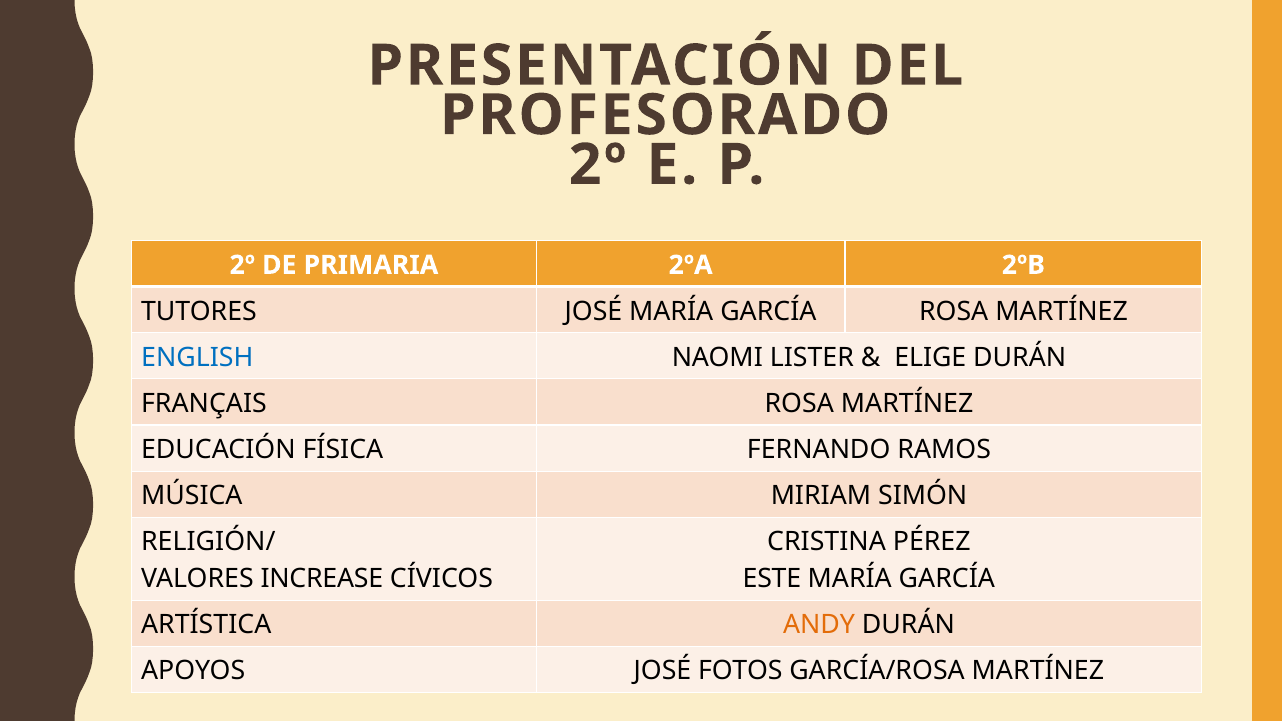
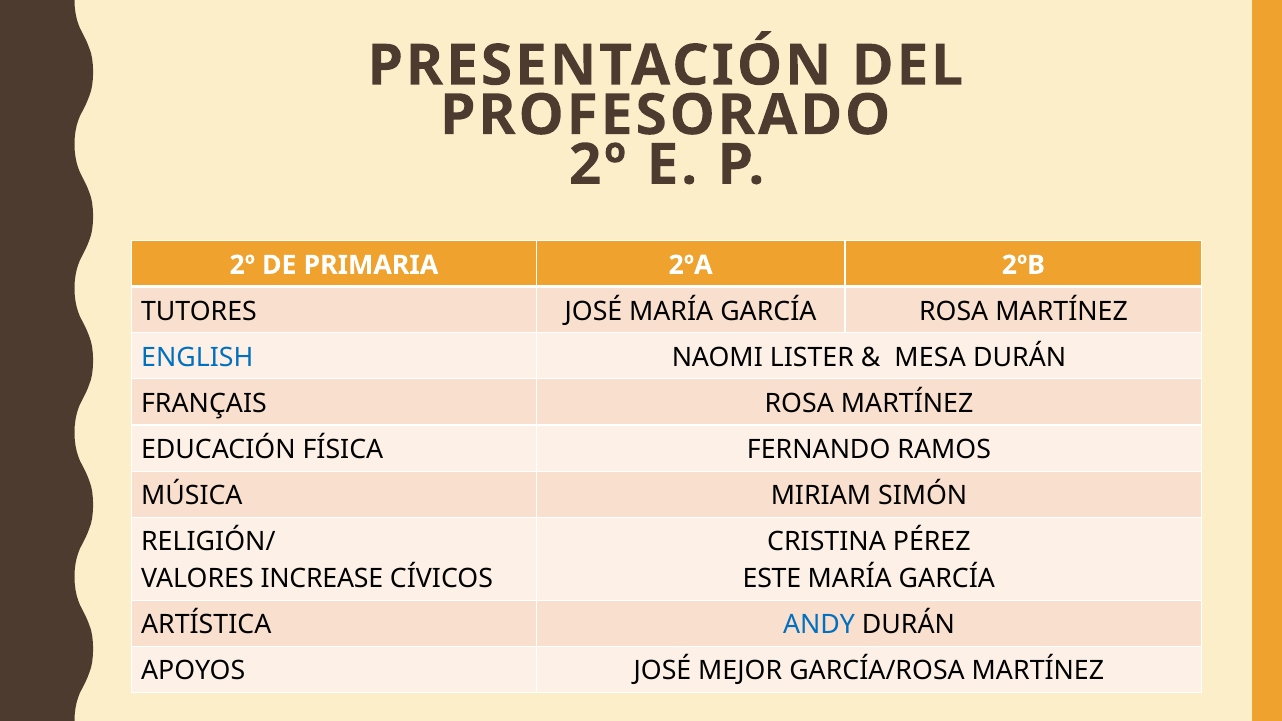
ELIGE: ELIGE -> MESA
ANDY colour: orange -> blue
FOTOS: FOTOS -> MEJOR
